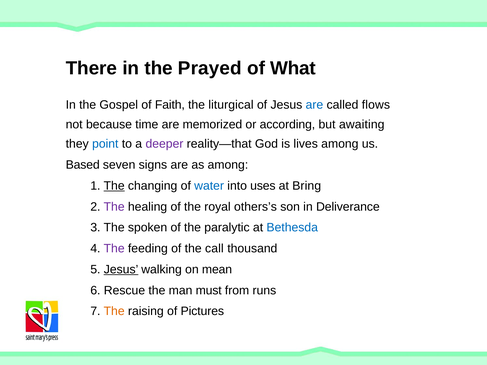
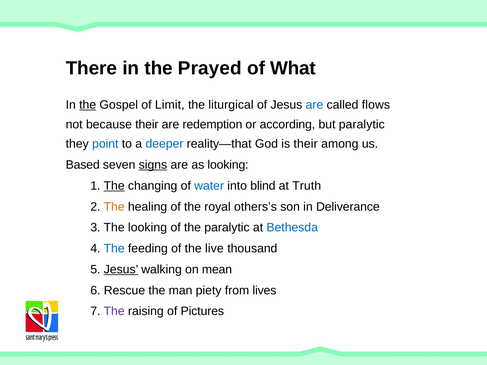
the at (88, 105) underline: none -> present
Faith: Faith -> Limit
because time: time -> their
memorized: memorized -> redemption
but awaiting: awaiting -> paralytic
deeper colour: purple -> blue
is lives: lives -> their
signs underline: none -> present
as among: among -> looking
uses: uses -> blind
Bring: Bring -> Truth
The at (114, 207) colour: purple -> orange
The spoken: spoken -> looking
The at (114, 249) colour: purple -> blue
call: call -> live
must: must -> piety
runs: runs -> lives
The at (114, 311) colour: orange -> purple
